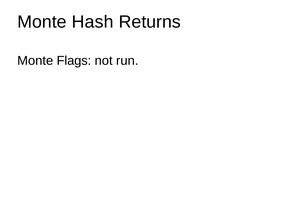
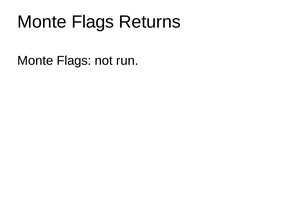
Hash at (93, 22): Hash -> Flags
